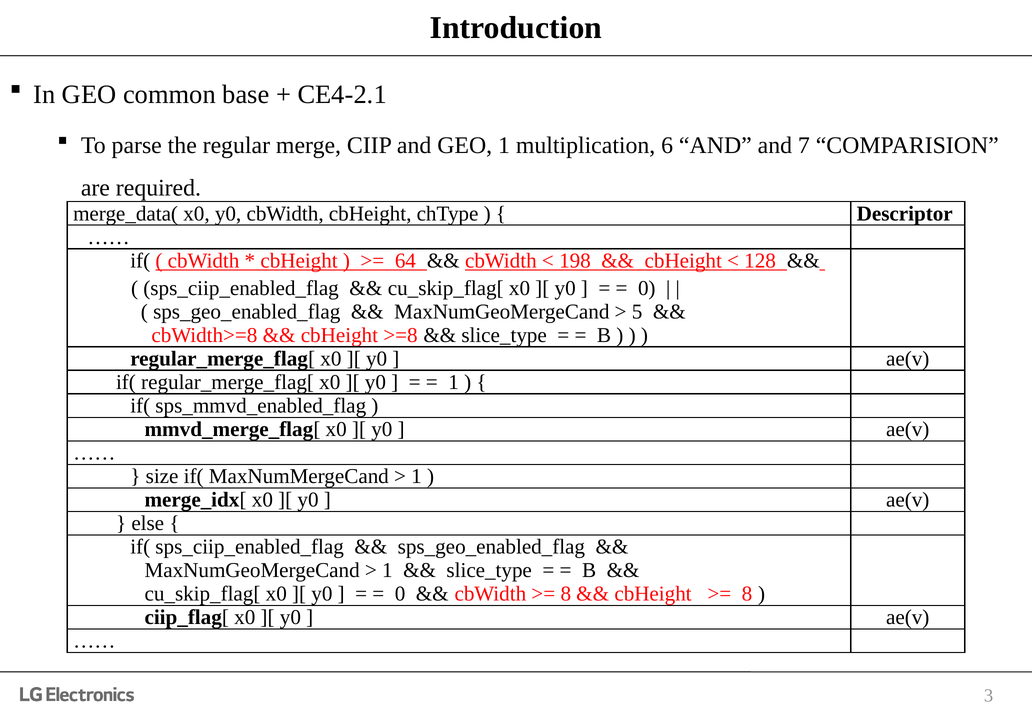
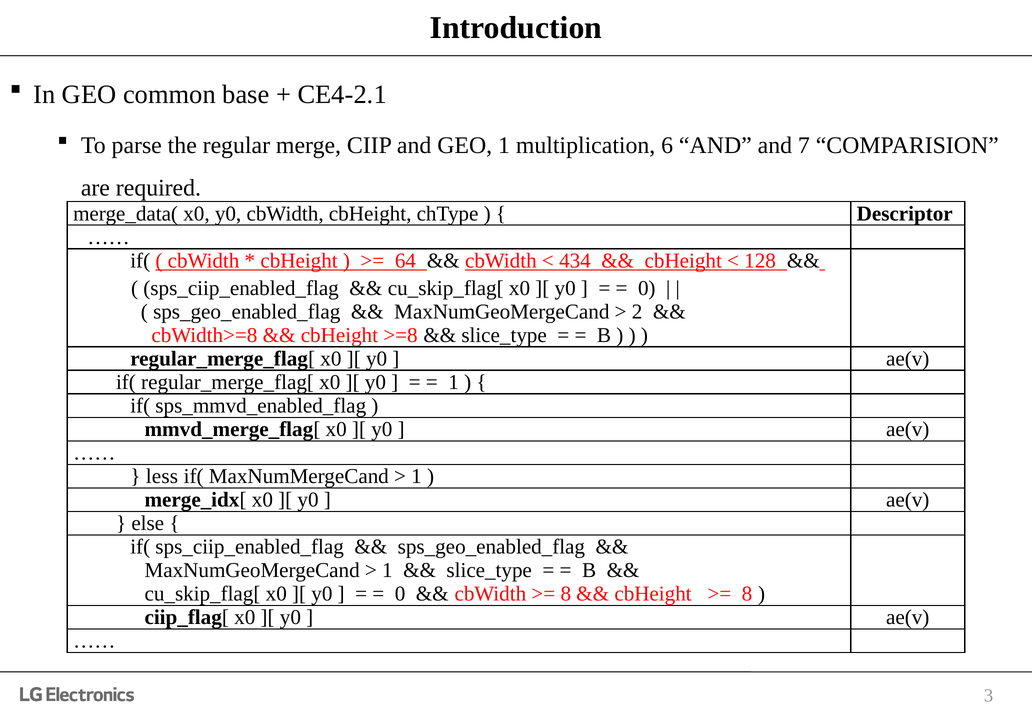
198: 198 -> 434
5: 5 -> 2
size: size -> less
